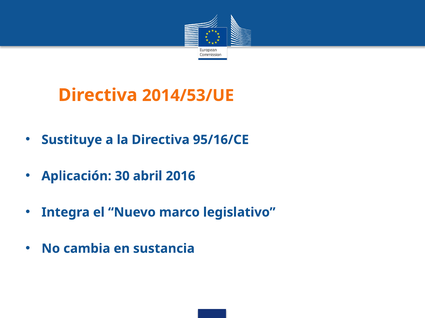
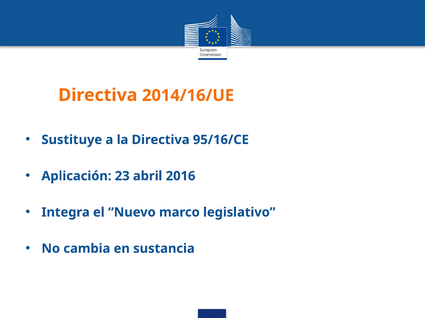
2014/53/UE: 2014/53/UE -> 2014/16/UE
30: 30 -> 23
